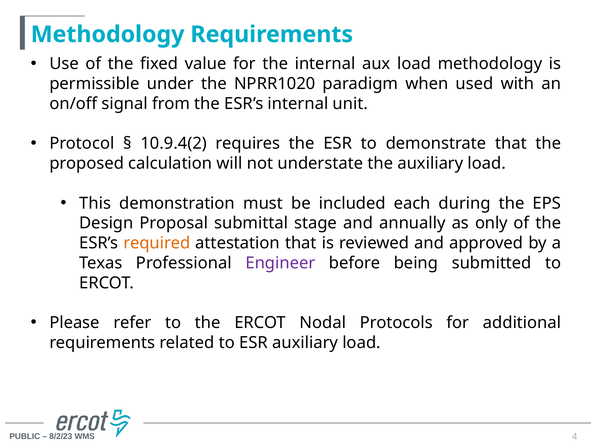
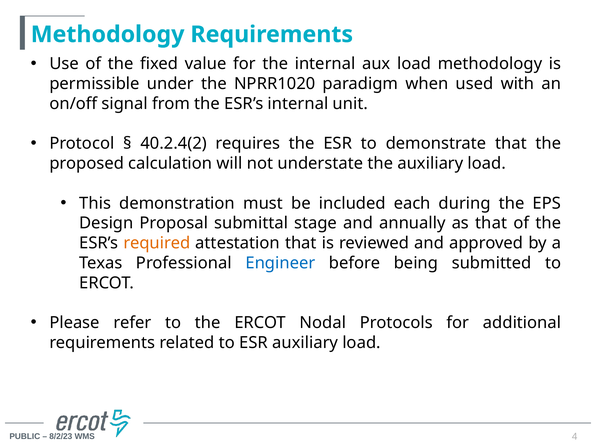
10.9.4(2: 10.9.4(2 -> 40.2.4(2
as only: only -> that
Engineer colour: purple -> blue
